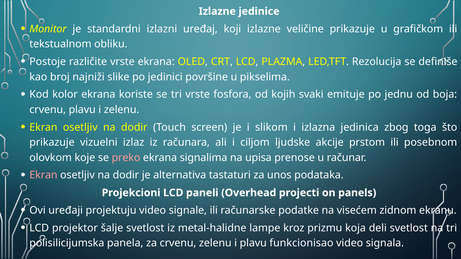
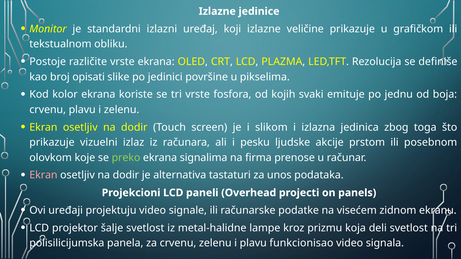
najniži: najniži -> opisati
ciljom: ciljom -> pesku
preko colour: pink -> light green
upisa: upisa -> firma
